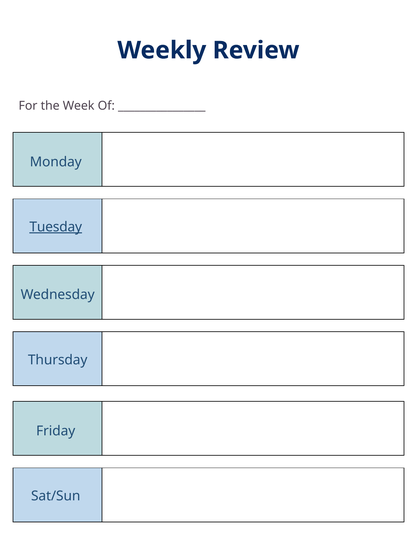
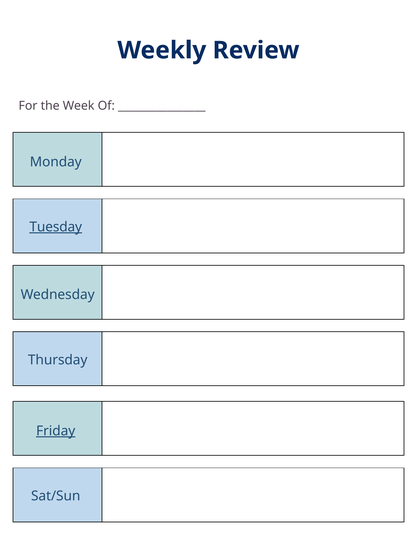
Friday underline: none -> present
